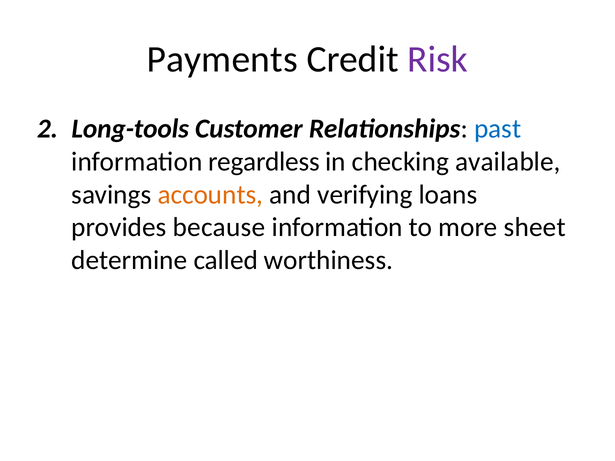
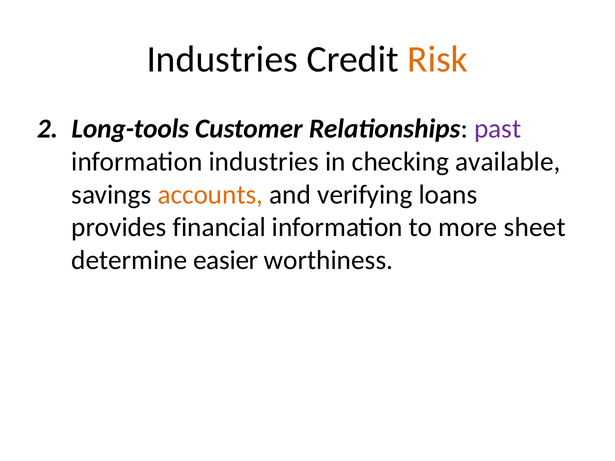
Payments at (222, 60): Payments -> Industries
Risk colour: purple -> orange
past colour: blue -> purple
information regardless: regardless -> industries
because: because -> financial
called: called -> easier
